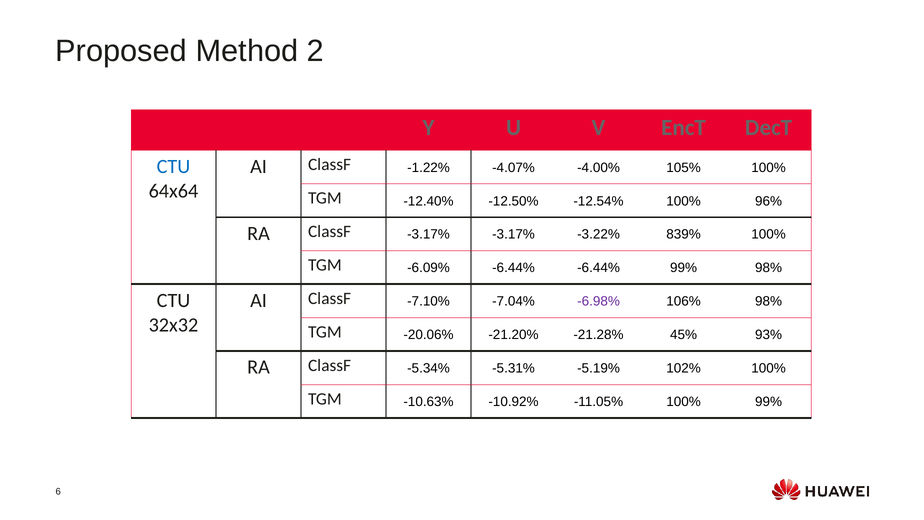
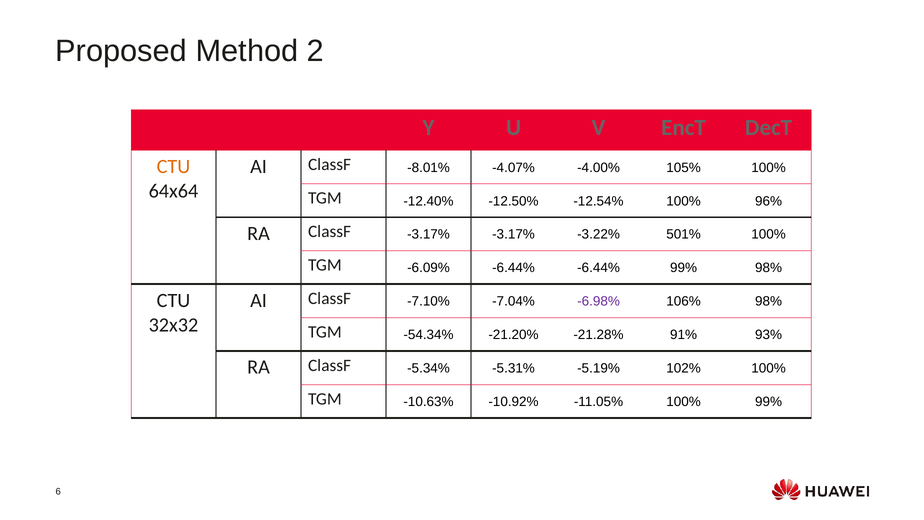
CTU at (174, 166) colour: blue -> orange
-1.22%: -1.22% -> -8.01%
839%: 839% -> 501%
-20.06%: -20.06% -> -54.34%
45%: 45% -> 91%
